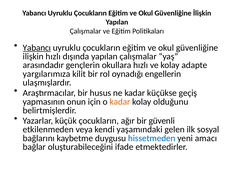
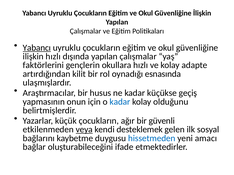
arasındadır: arasındadır -> faktörlerini
yargılarımıza: yargılarımıza -> artırdığından
engellerin: engellerin -> esnasında
kadar at (120, 102) colour: orange -> blue
veya underline: none -> present
yaşamındaki: yaşamındaki -> desteklemek
